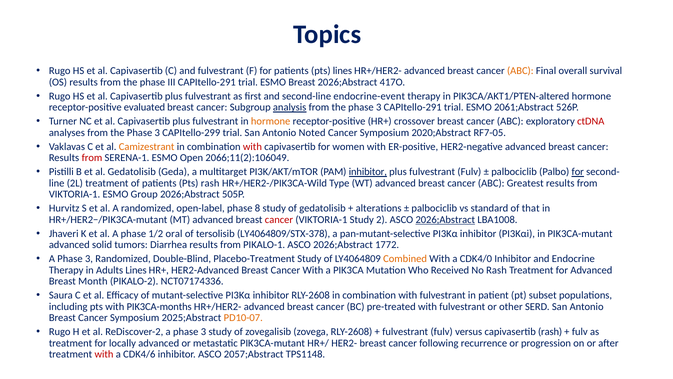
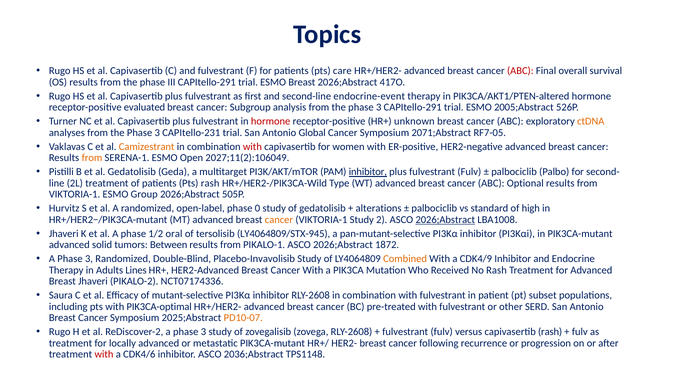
pts lines: lines -> care
ABC at (520, 71) colour: orange -> red
analysis underline: present -> none
2061;Abstract: 2061;Abstract -> 2005;Abstract
hormone at (271, 121) colour: orange -> red
crossover: crossover -> unknown
ctDNA colour: red -> orange
CAPItello-299: CAPItello-299 -> CAPItello-231
Noted: Noted -> Global
2020;Abstract: 2020;Abstract -> 2071;Abstract
from at (92, 158) colour: red -> orange
2066;11(2):106049: 2066;11(2):106049 -> 2027;11(2):106049
for at (578, 172) underline: present -> none
Greatest: Greatest -> Optional
8: 8 -> 0
that: that -> high
cancer at (279, 219) colour: red -> orange
LY4064809/STX-378: LY4064809/STX-378 -> LY4064809/STX-945
Diarrhea: Diarrhea -> Between
1772: 1772 -> 1872
Placebo-Treatment: Placebo-Treatment -> Placebo-Invavolisib
CDK4/0: CDK4/0 -> CDK4/9
Breast Month: Month -> Jhaveri
PIK3CA-months: PIK3CA-months -> PIK3CA-optimal
2057;Abstract: 2057;Abstract -> 2036;Abstract
